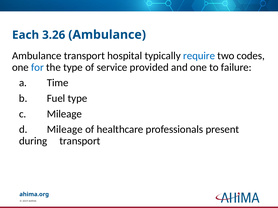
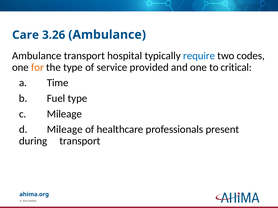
Each: Each -> Care
for colour: blue -> orange
failure: failure -> critical
